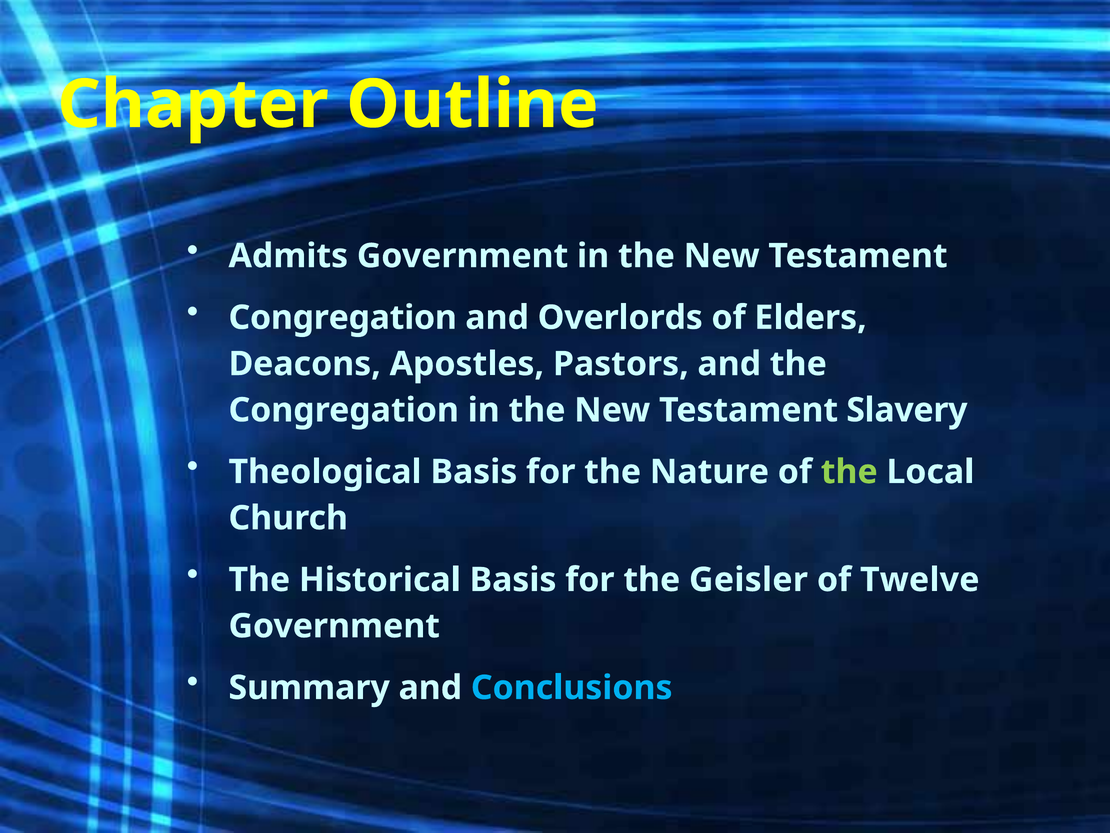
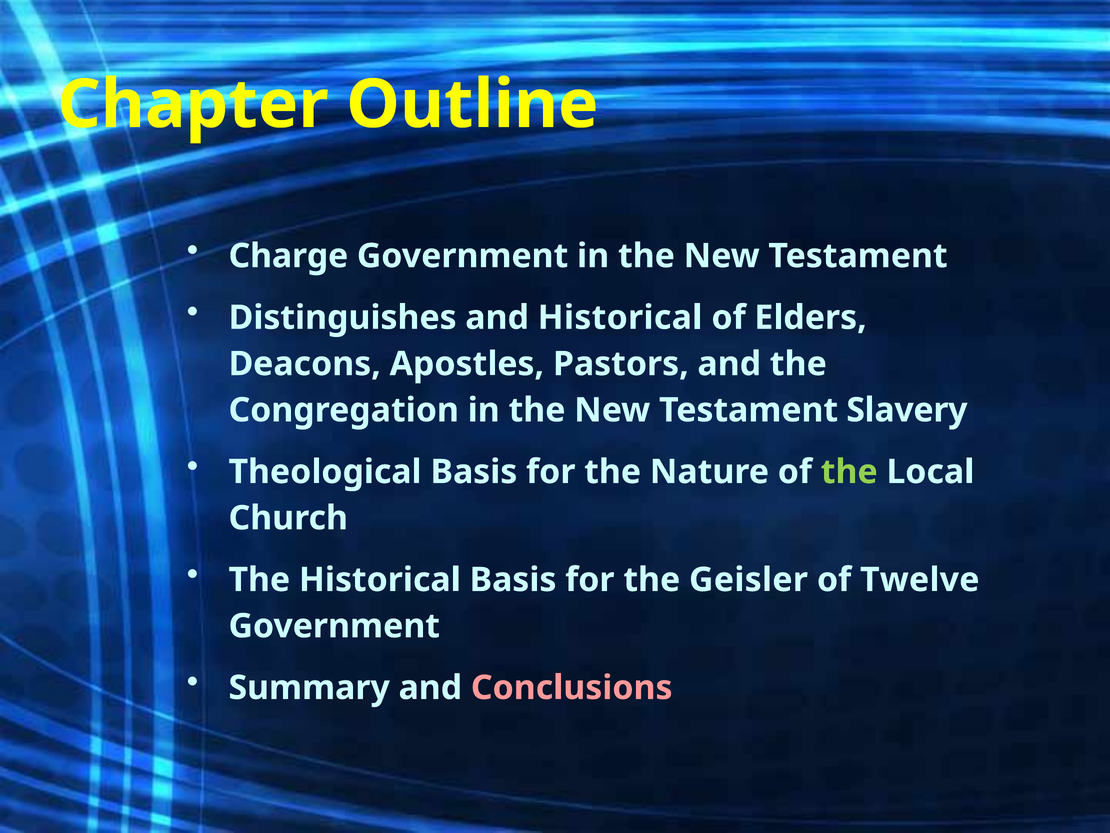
Admits: Admits -> Charge
Congregation at (343, 317): Congregation -> Distinguishes
and Overlords: Overlords -> Historical
Conclusions colour: light blue -> pink
